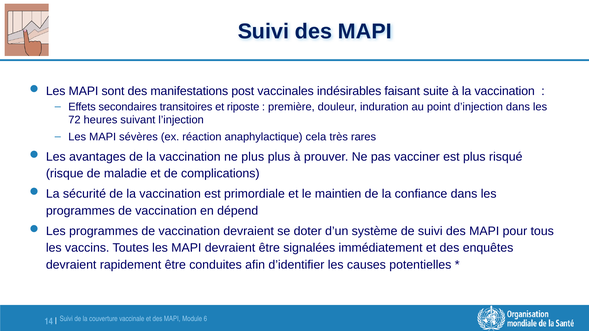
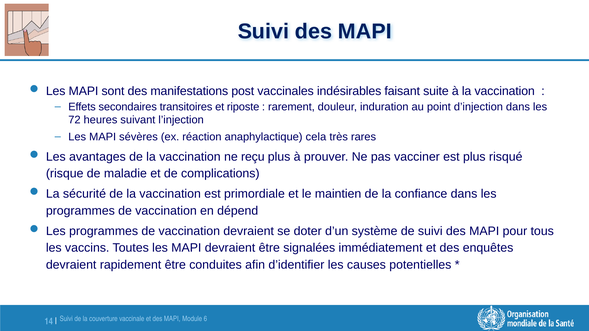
première: première -> rarement
ne plus: plus -> reçu
